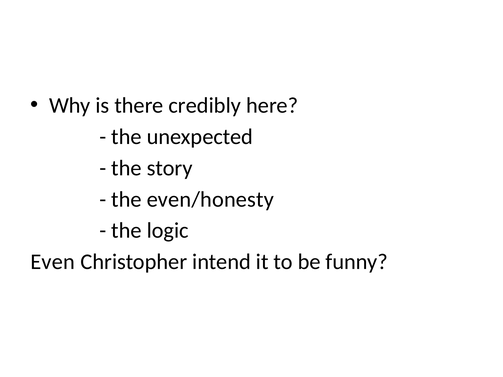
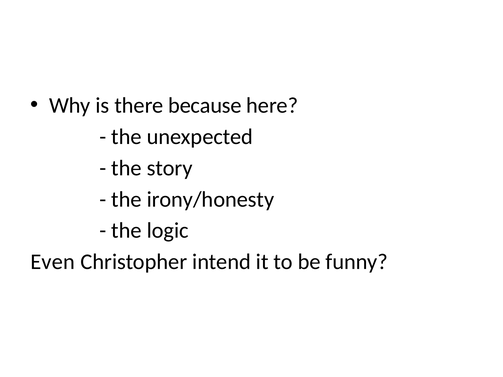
credibly: credibly -> because
even/honesty: even/honesty -> irony/honesty
